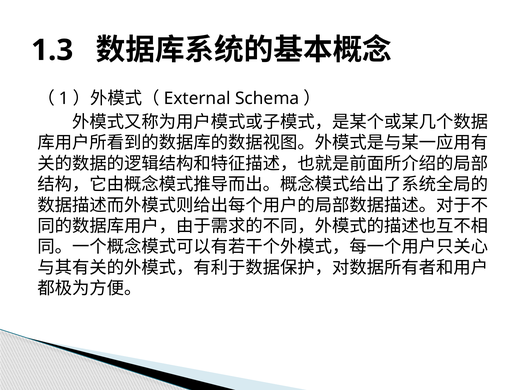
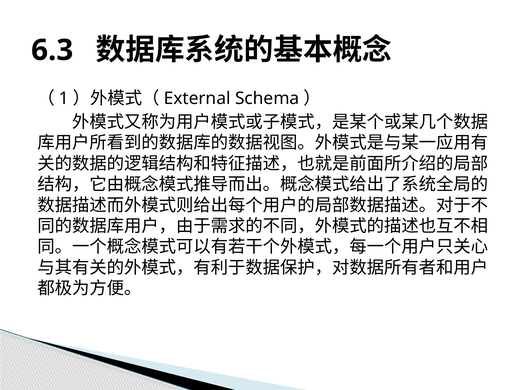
1.3: 1.3 -> 6.3
